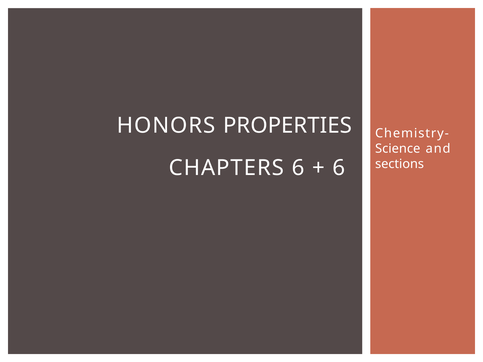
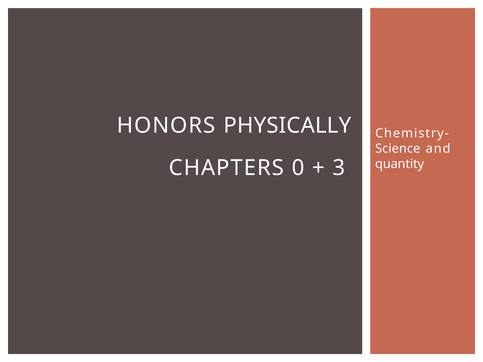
PROPERTIES: PROPERTIES -> PHYSICALLY
sections: sections -> quantity
CHAPTERS 6: 6 -> 0
6 at (339, 168): 6 -> 3
